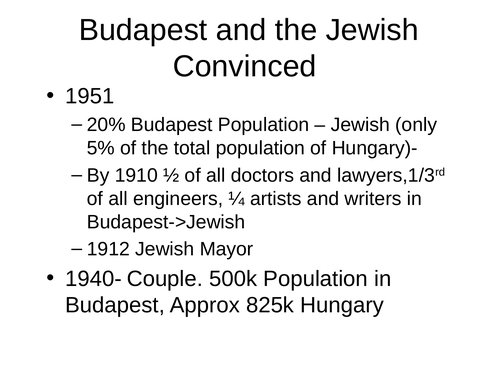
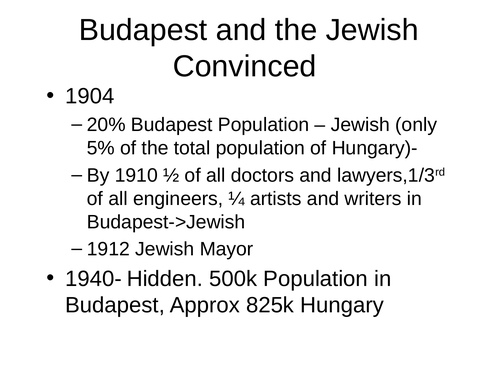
1951: 1951 -> 1904
Couple: Couple -> Hidden
